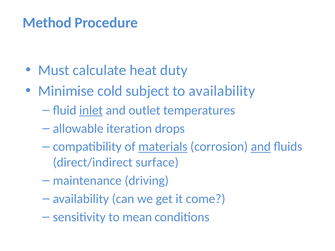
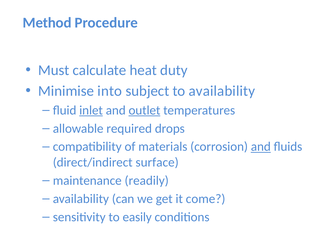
cold: cold -> into
outlet underline: none -> present
iteration: iteration -> required
materials underline: present -> none
driving: driving -> readily
mean: mean -> easily
